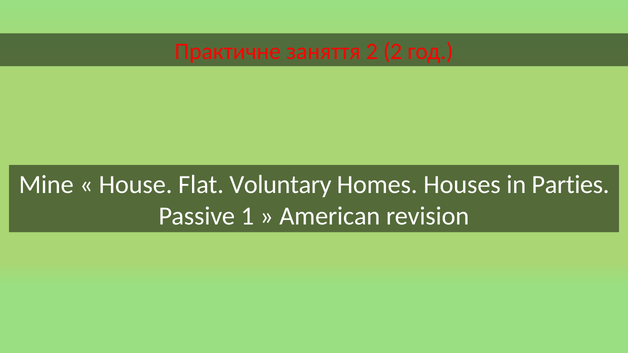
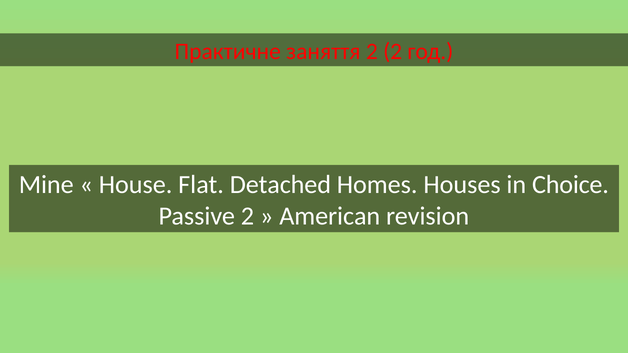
Voluntary: Voluntary -> Detached
Parties: Parties -> Choice
Passive 1: 1 -> 2
